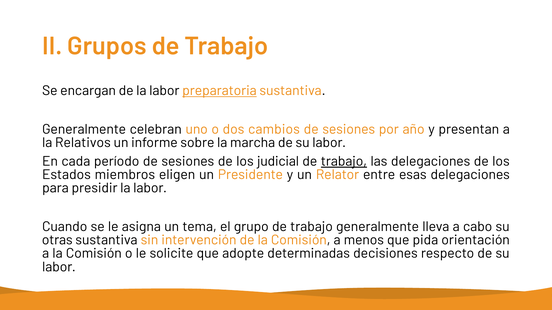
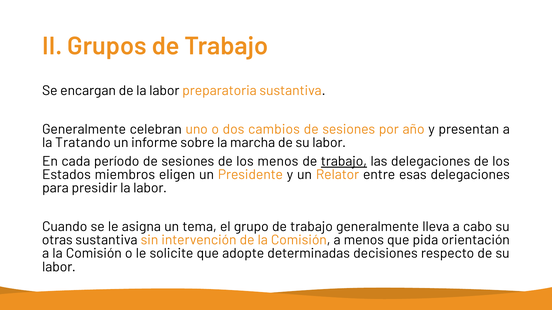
preparatoria underline: present -> none
Relativos: Relativos -> Tratando
los judicial: judicial -> menos
